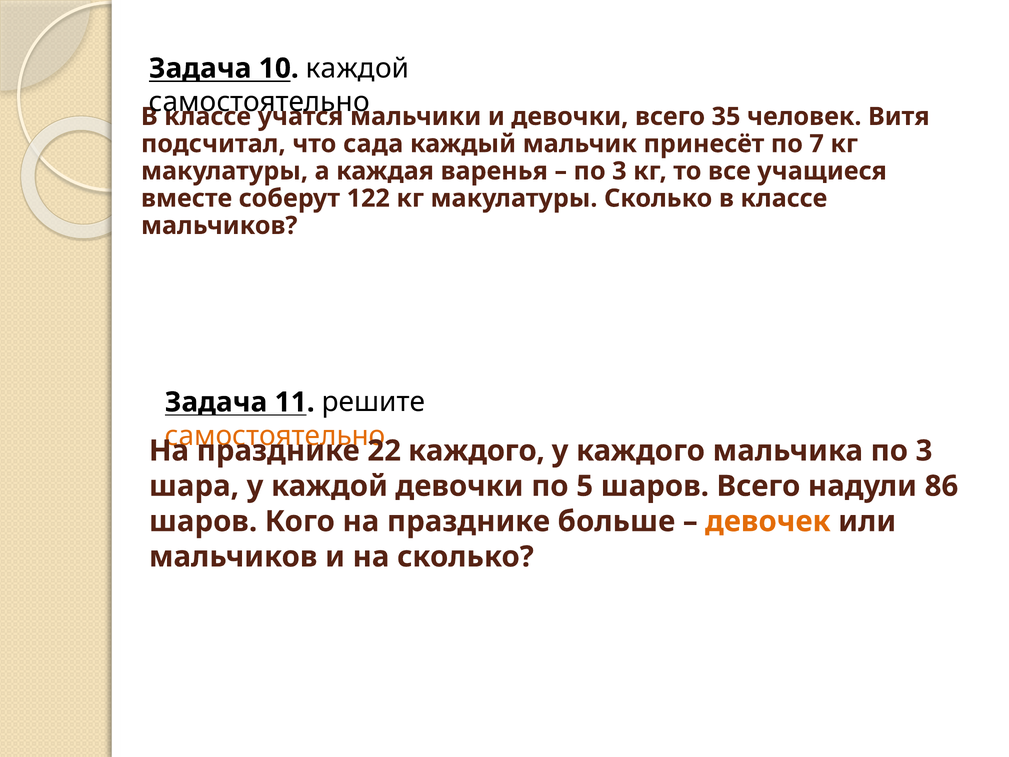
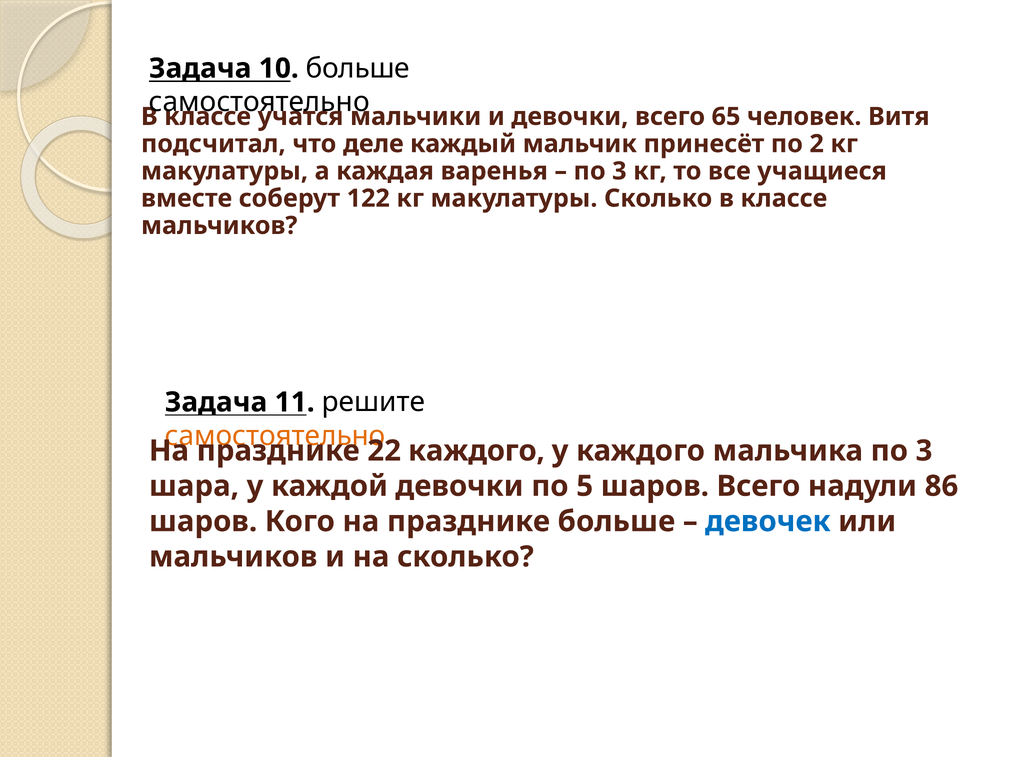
10 каждой: каждой -> больше
35: 35 -> 65
сада: сада -> деле
7: 7 -> 2
девочек colour: orange -> blue
